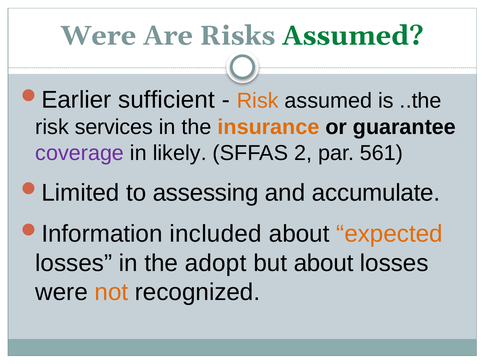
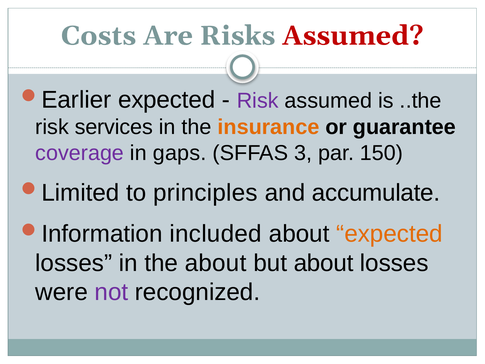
Were at (99, 36): Were -> Costs
Assumed at (353, 36) colour: green -> red
sufficient at (166, 100): sufficient -> expected
Risk at (258, 101) colour: orange -> purple
likely: likely -> gaps
2: 2 -> 3
561: 561 -> 150
assessing: assessing -> principles
the adopt: adopt -> about
not colour: orange -> purple
